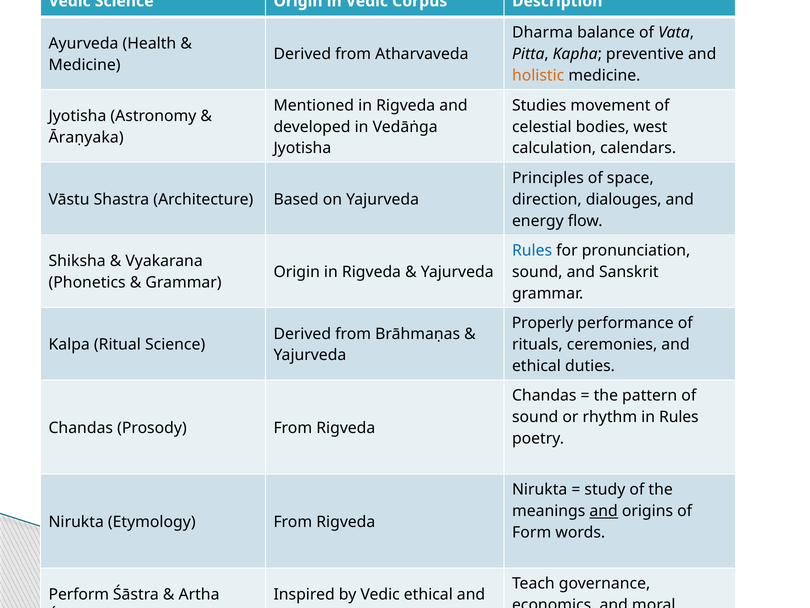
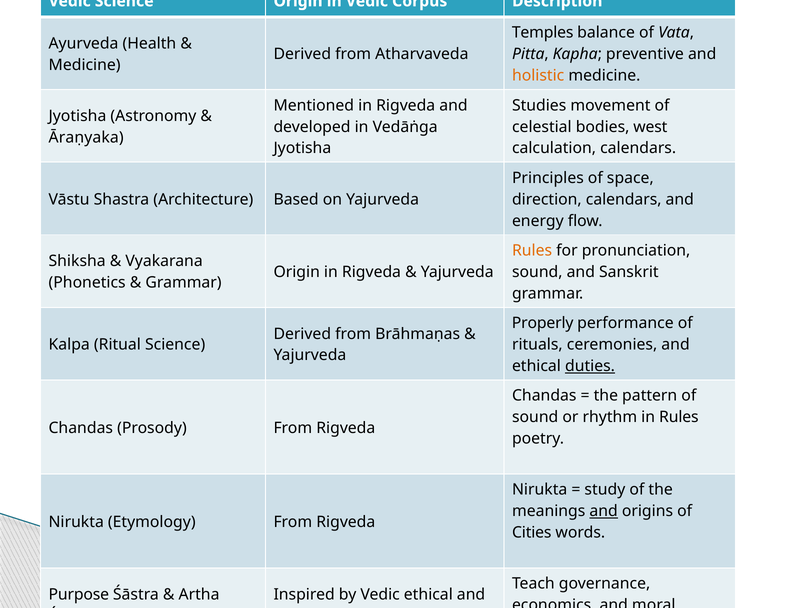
Dharma: Dharma -> Temples
direction dialouges: dialouges -> calendars
Rules at (532, 250) colour: blue -> orange
duties underline: none -> present
Form: Form -> Cities
Perform: Perform -> Purpose
